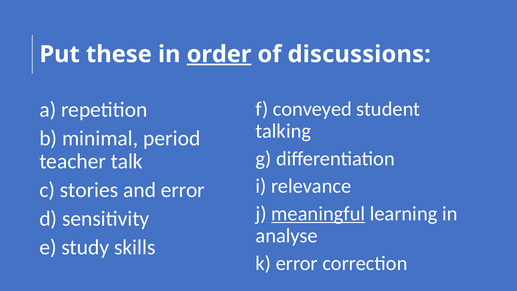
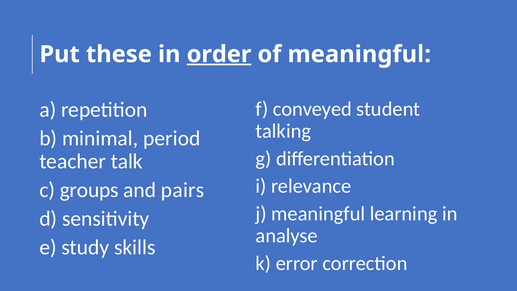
of discussions: discussions -> meaningful
stories: stories -> groups
and error: error -> pairs
meaningful at (318, 214) underline: present -> none
